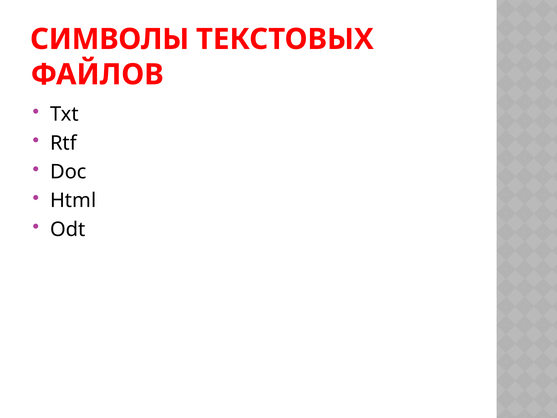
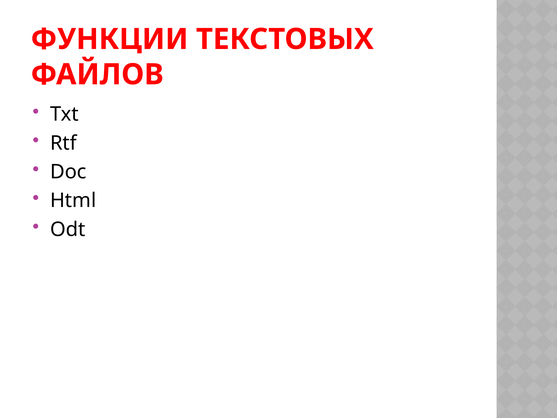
СИМВОЛЫ: СИМВОЛЫ -> ФУНКЦИИ
